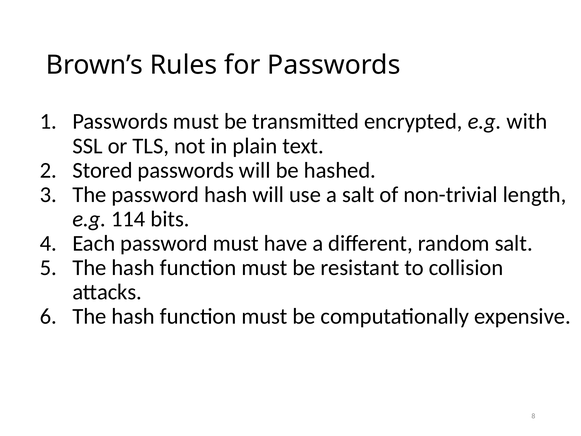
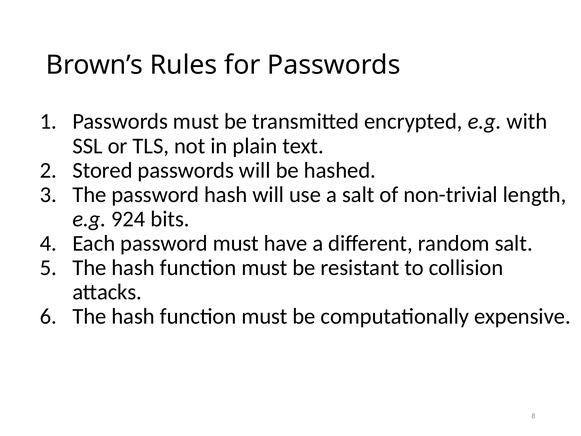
114: 114 -> 924
